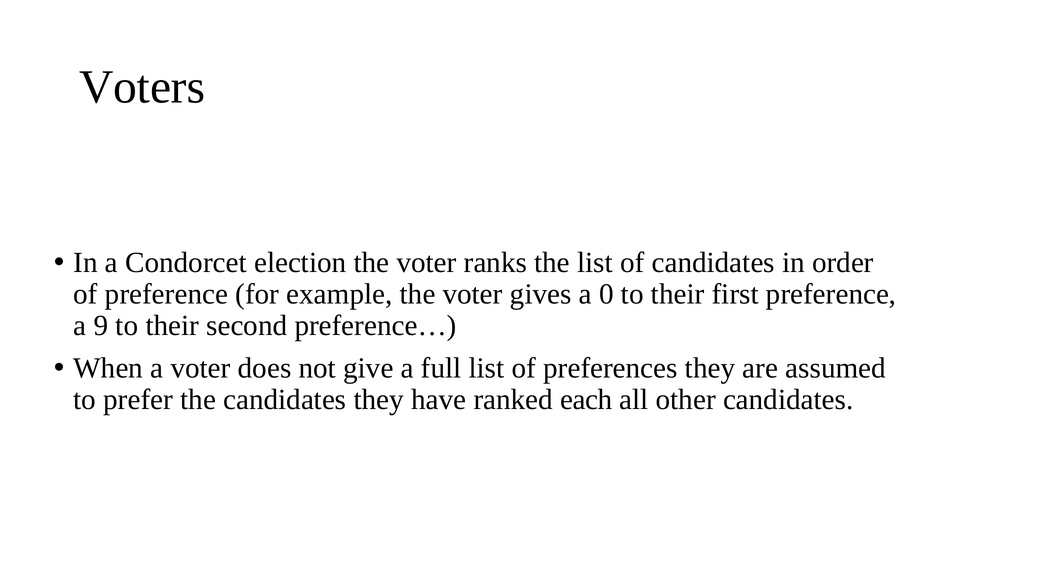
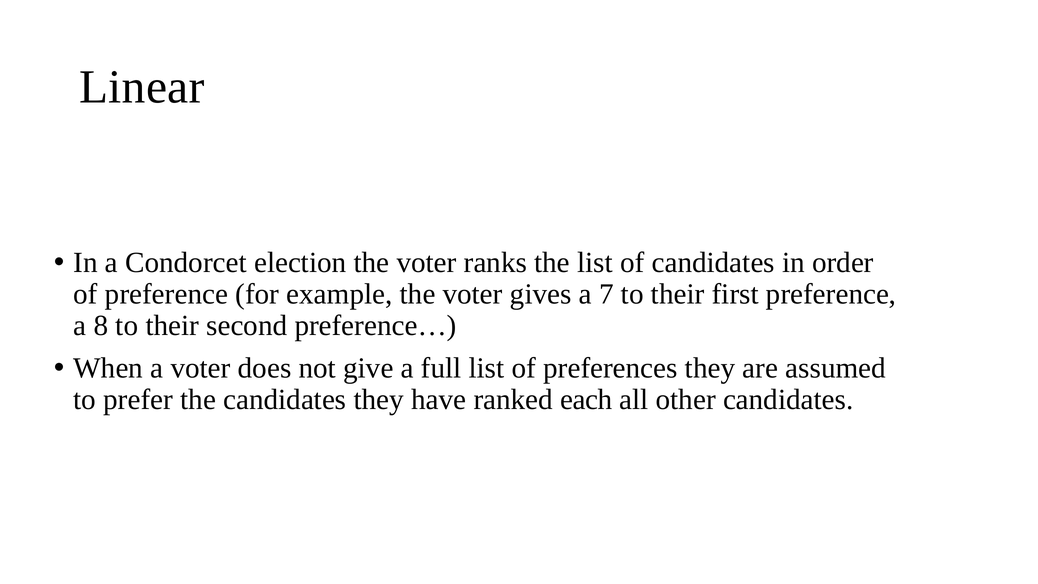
Voters: Voters -> Linear
0: 0 -> 7
9: 9 -> 8
